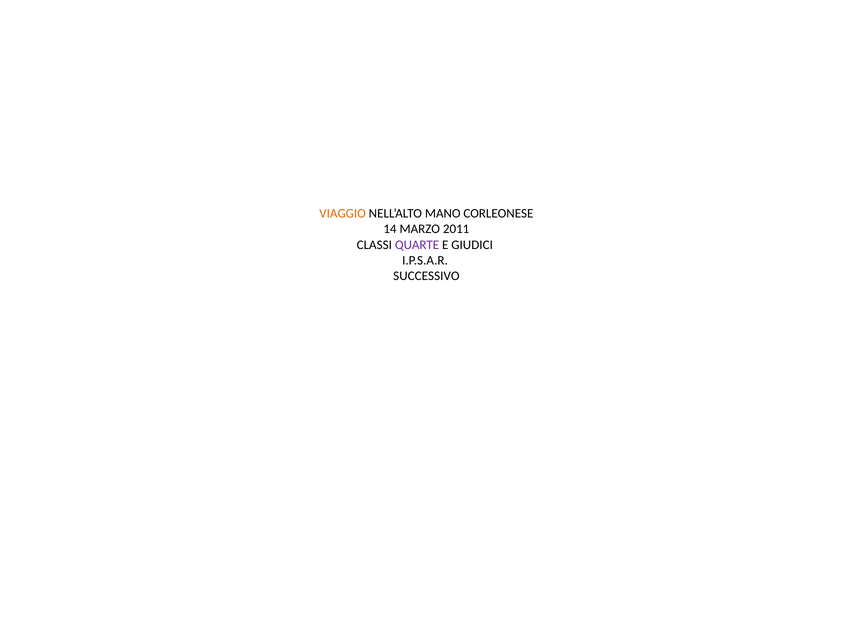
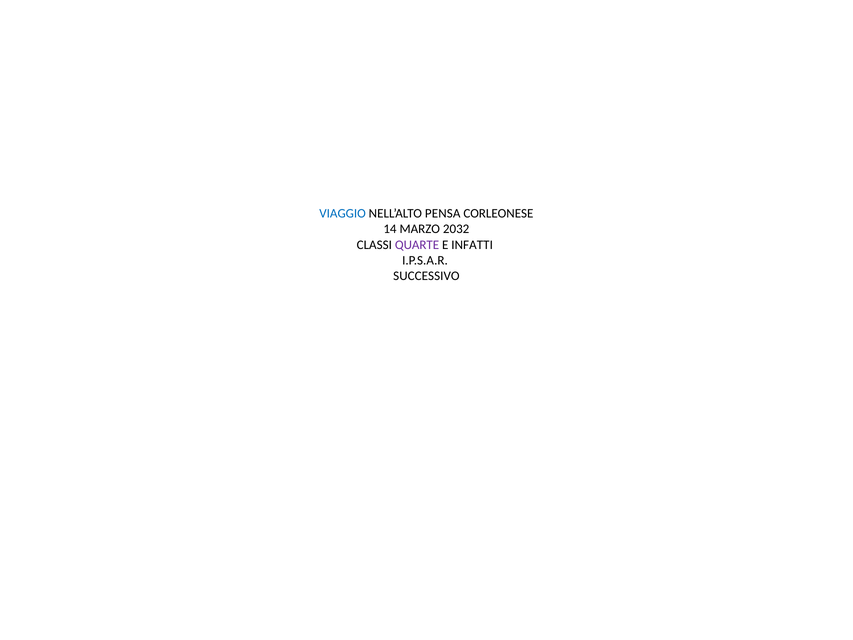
VIAGGIO colour: orange -> blue
MANO: MANO -> PENSA
2011: 2011 -> 2032
GIUDICI: GIUDICI -> INFATTI
